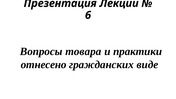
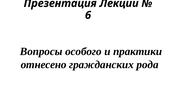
товара: товара -> особого
виде: виде -> рода
